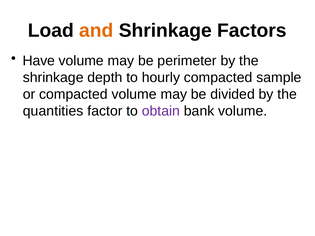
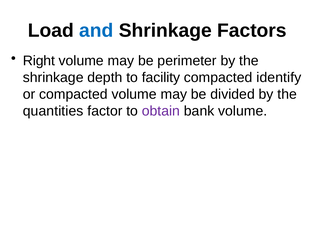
and colour: orange -> blue
Have: Have -> Right
hourly: hourly -> facility
sample: sample -> identify
